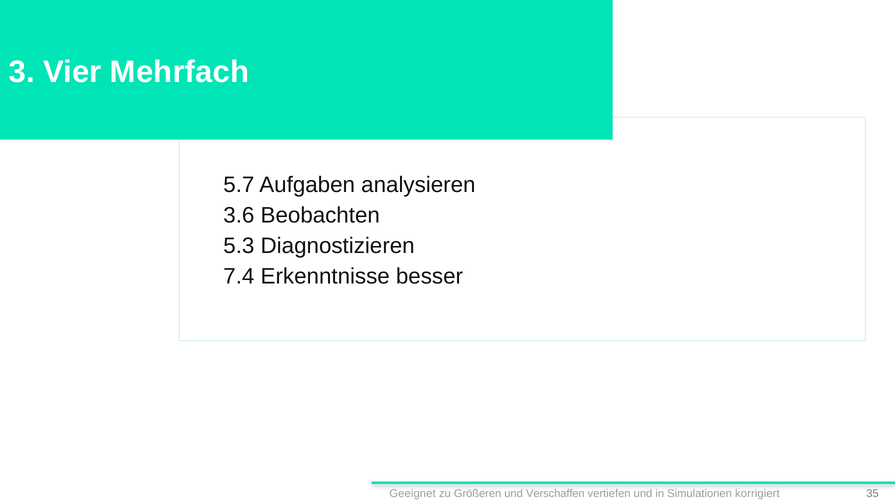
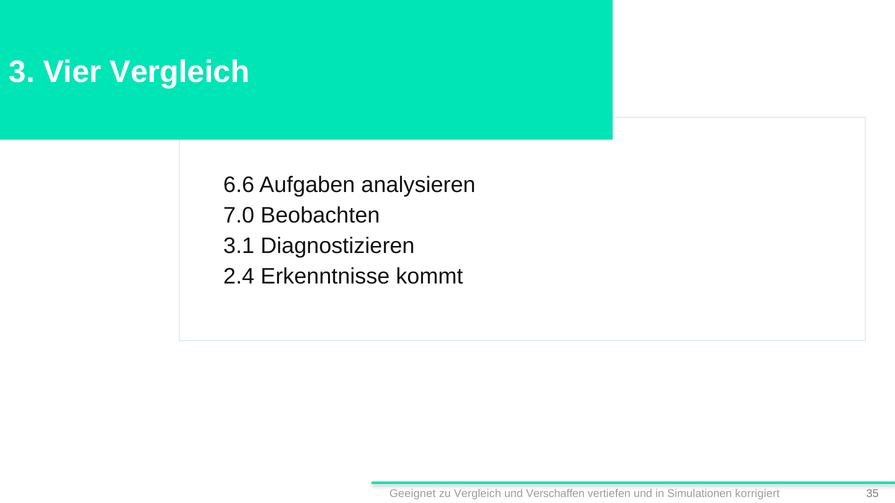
Vier Mehrfach: Mehrfach -> Vergleich
5.7: 5.7 -> 6.6
3.6: 3.6 -> 7.0
5.3: 5.3 -> 3.1
7.4: 7.4 -> 2.4
besser: besser -> kommt
zu Größeren: Größeren -> Vergleich
